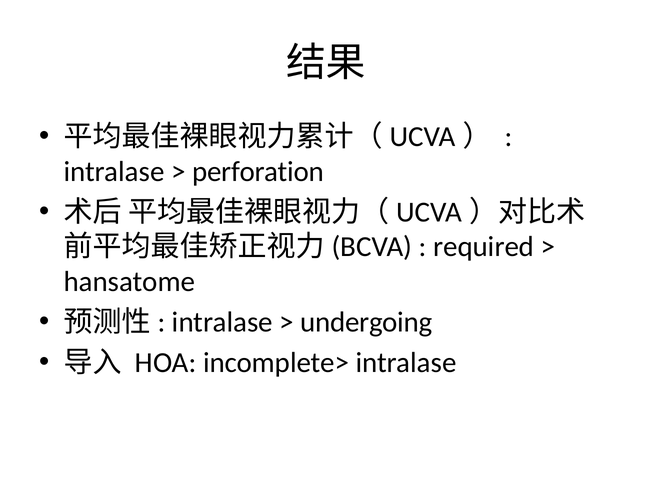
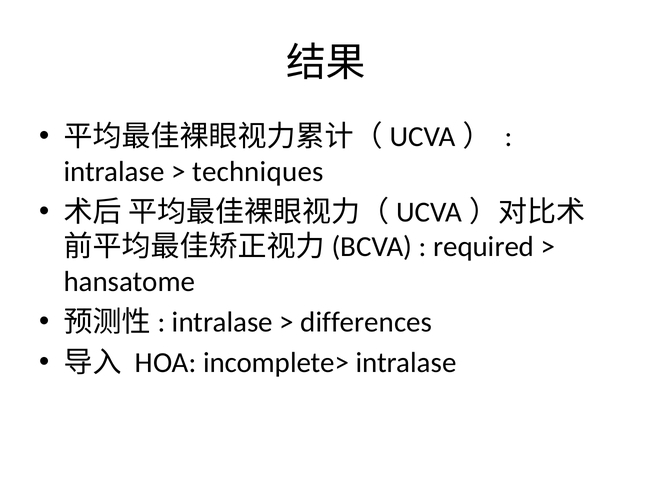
perforation: perforation -> techniques
undergoing: undergoing -> differences
